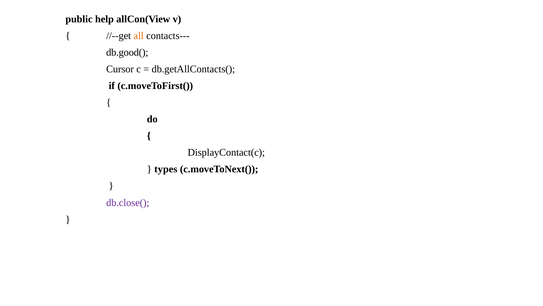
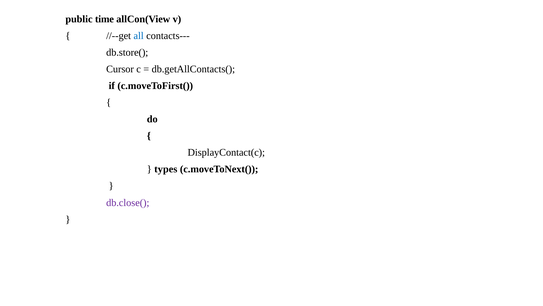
help: help -> time
all colour: orange -> blue
db.good(: db.good( -> db.store(
